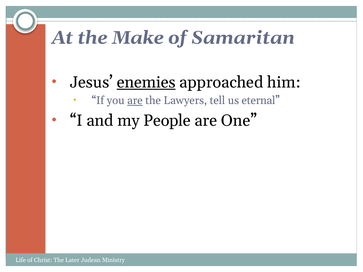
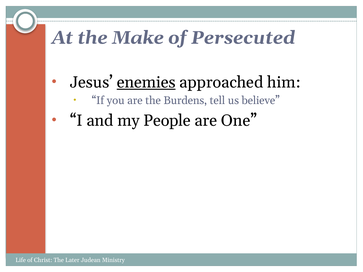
Samaritan: Samaritan -> Persecuted
are at (135, 101) underline: present -> none
Lawyers: Lawyers -> Burdens
eternal: eternal -> believe
